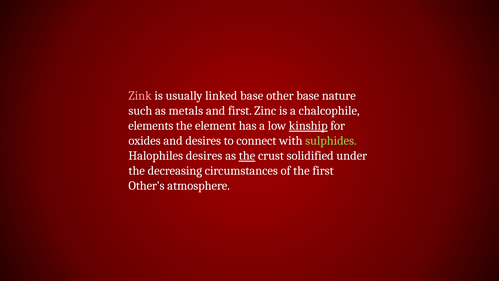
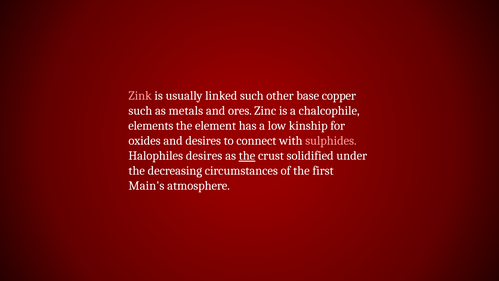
linked base: base -> such
nature: nature -> copper
and first: first -> ores
kinship underline: present -> none
sulphides colour: light green -> pink
Other's: Other's -> Main's
